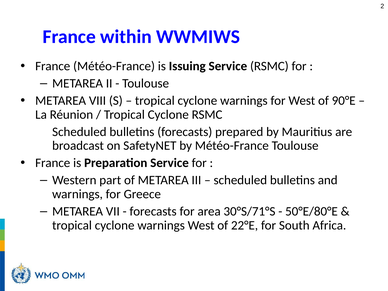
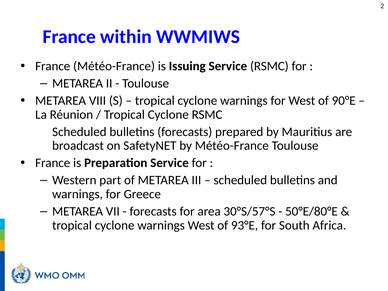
30°S/71°S: 30°S/71°S -> 30°S/57°S
22°E: 22°E -> 93°E
